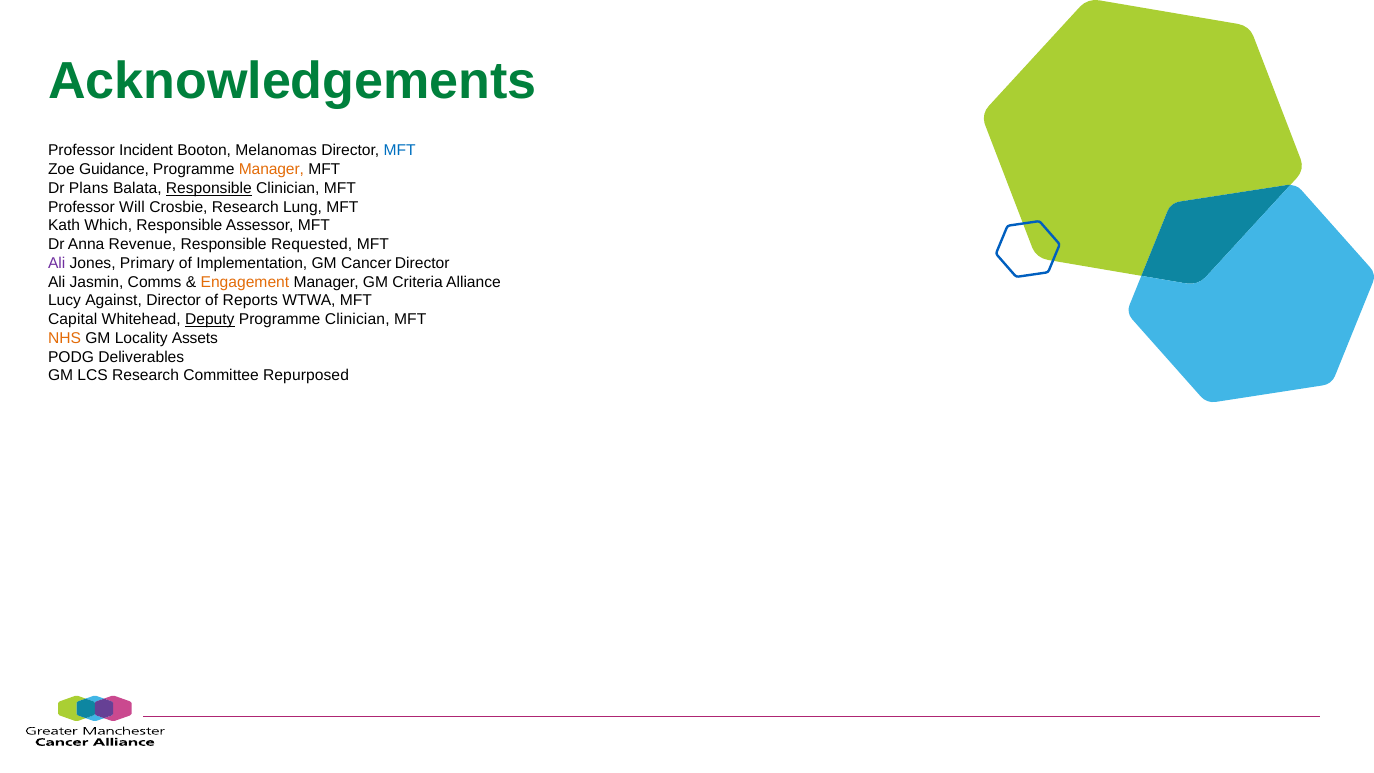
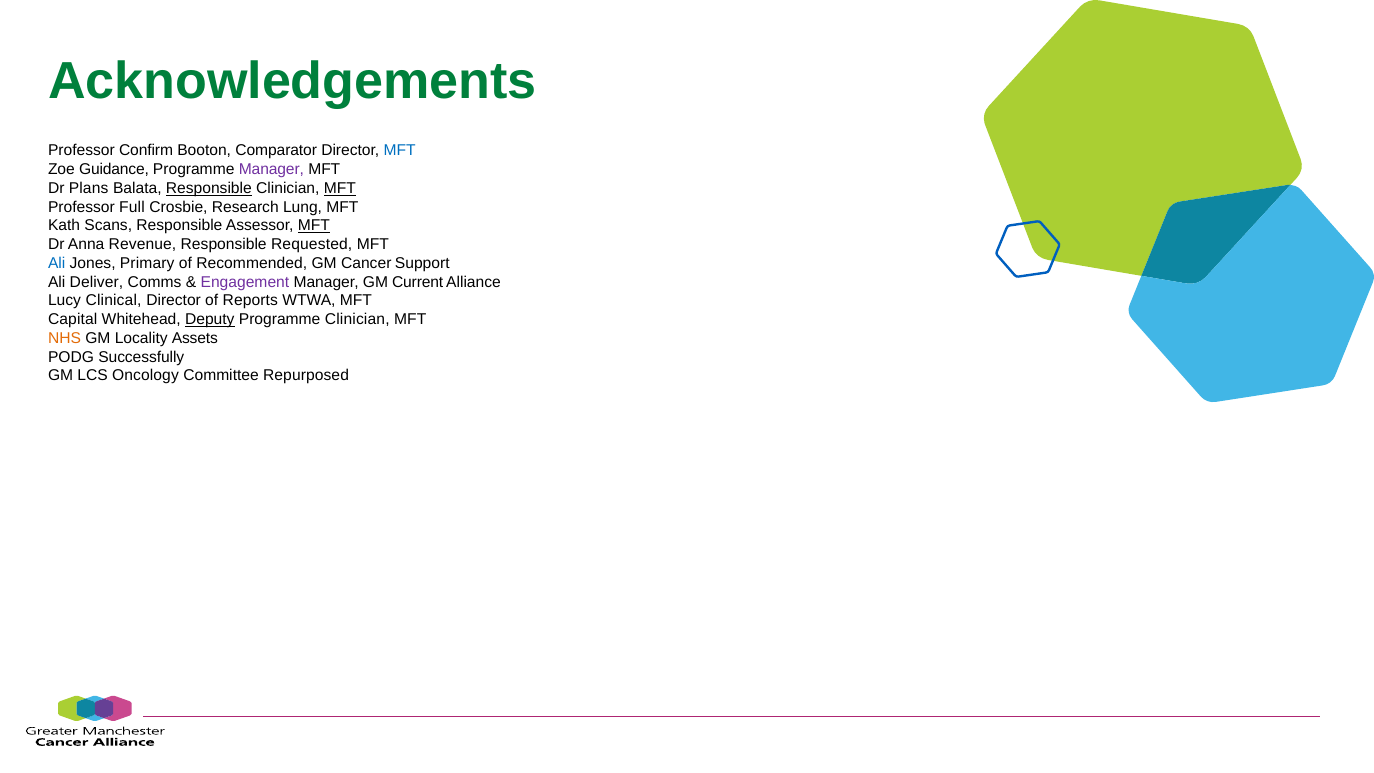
Incident: Incident -> Confirm
Melanomas: Melanomas -> Comparator
Manager at (271, 170) colour: orange -> purple
MFT at (340, 188) underline: none -> present
Will: Will -> Full
Which: Which -> Scans
MFT at (314, 226) underline: none -> present
Ali at (57, 263) colour: purple -> blue
Implementation: Implementation -> Recommended
Cancer Director: Director -> Support
Jasmin: Jasmin -> Deliver
Engagement colour: orange -> purple
Criteria: Criteria -> Current
Against: Against -> Clinical
Deliverables: Deliverables -> Successfully
LCS Research: Research -> Oncology
